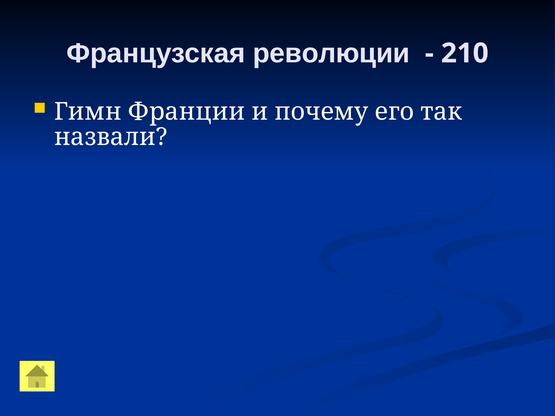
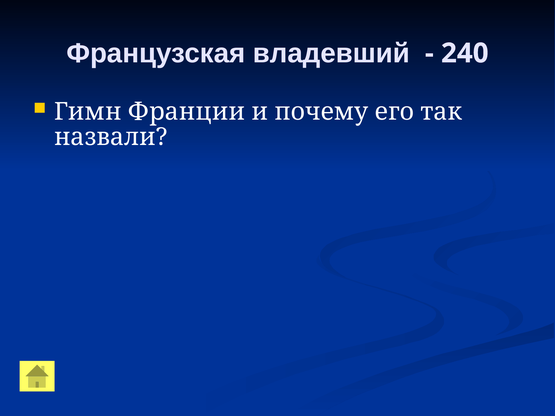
революции: революции -> владевший
210: 210 -> 240
